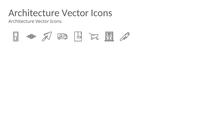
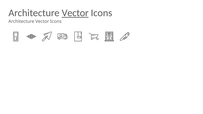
Vector at (75, 13) underline: none -> present
